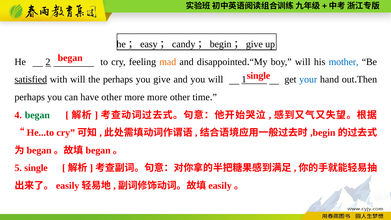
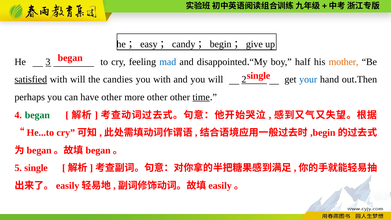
2: 2 -> 3
mad colour: orange -> blue
boy will: will -> half
mother colour: blue -> orange
the perhaps: perhaps -> candies
you give: give -> with
1: 1 -> 2
more more: more -> other
time underline: none -> present
